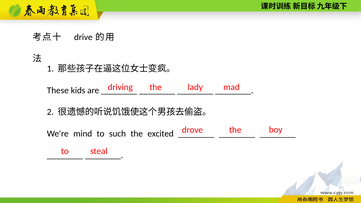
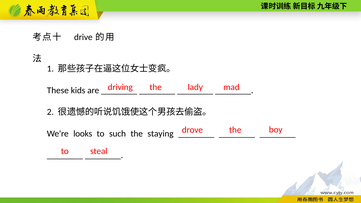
mind: mind -> looks
excited: excited -> staying
